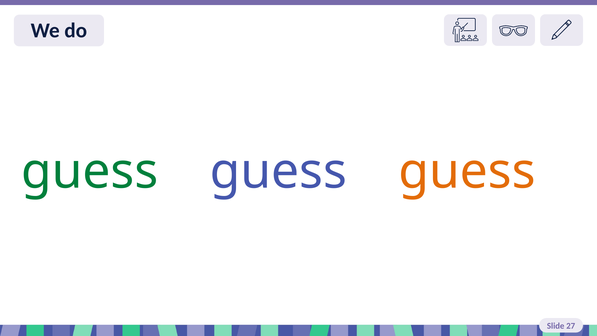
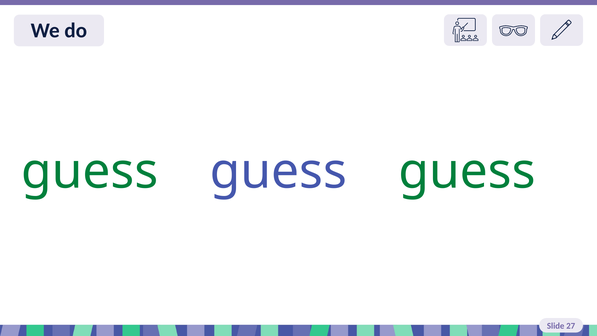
guess at (467, 171) colour: orange -> green
